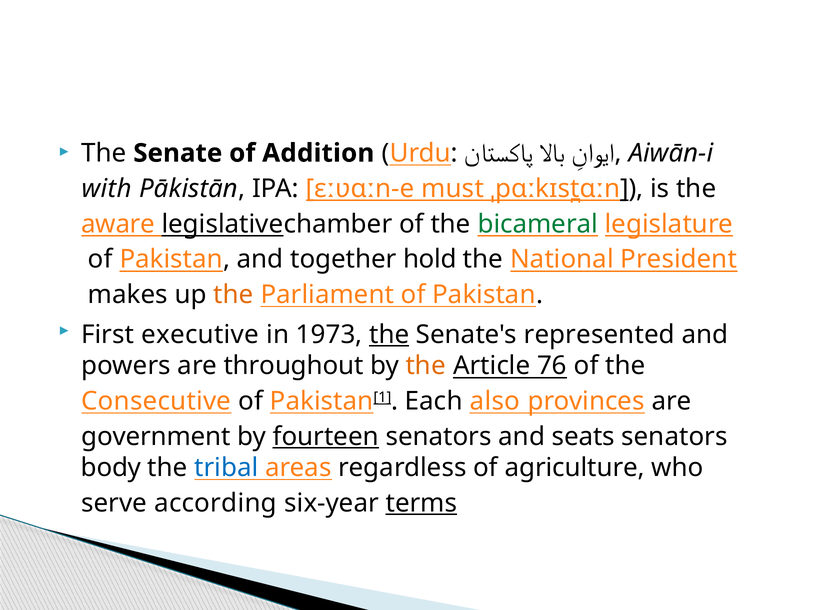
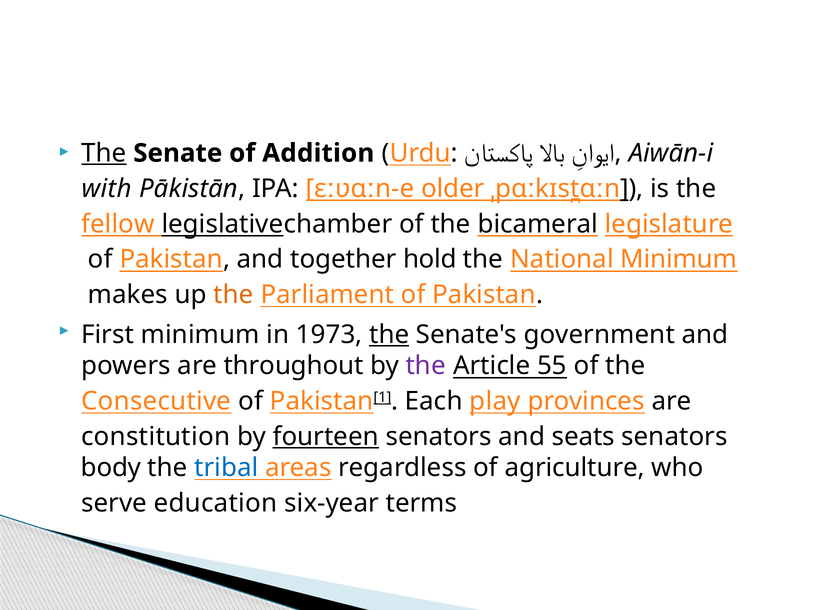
The at (104, 153) underline: none -> present
must: must -> older
aware: aware -> fellow
bicameral colour: green -> black
National President: President -> Minimum
First executive: executive -> minimum
represented: represented -> government
the at (426, 366) colour: orange -> purple
76: 76 -> 55
also: also -> play
government: government -> constitution
according: according -> education
terms underline: present -> none
